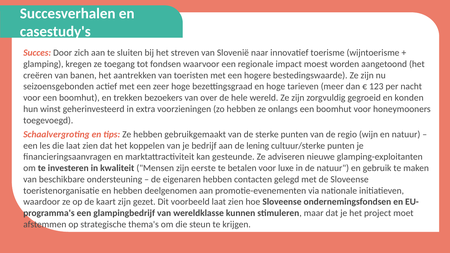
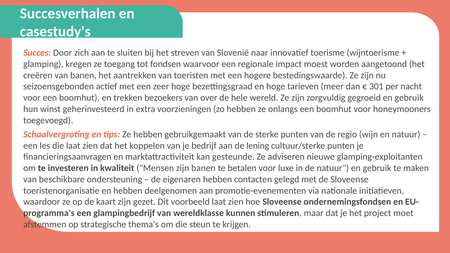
123: 123 -> 301
gegroeid en konden: konden -> gebruik
zijn eerste: eerste -> banen
